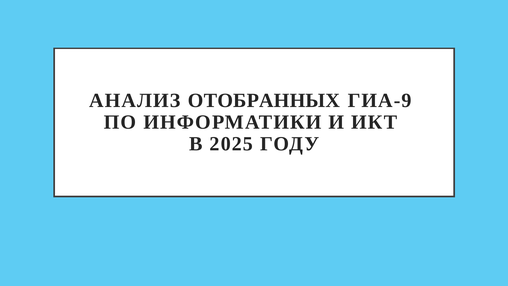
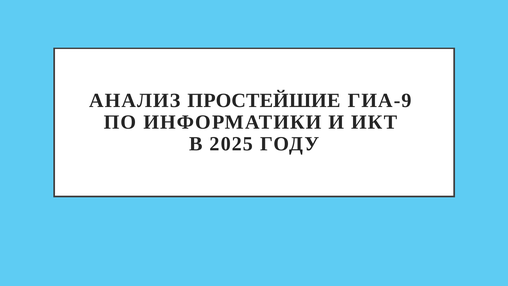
ОТОБРАННЫХ: ОТОБРАННЫХ -> ПРОСТЕЙШИЕ
